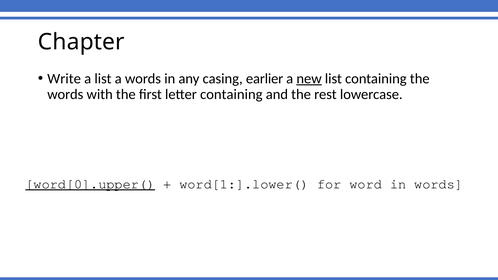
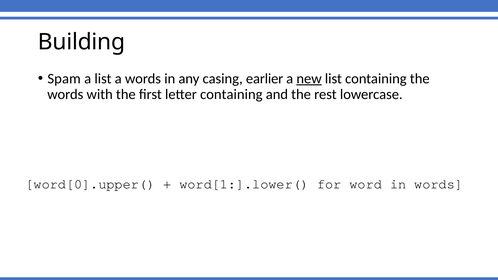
Chapter: Chapter -> Building
Write: Write -> Spam
word[0].upper( underline: present -> none
